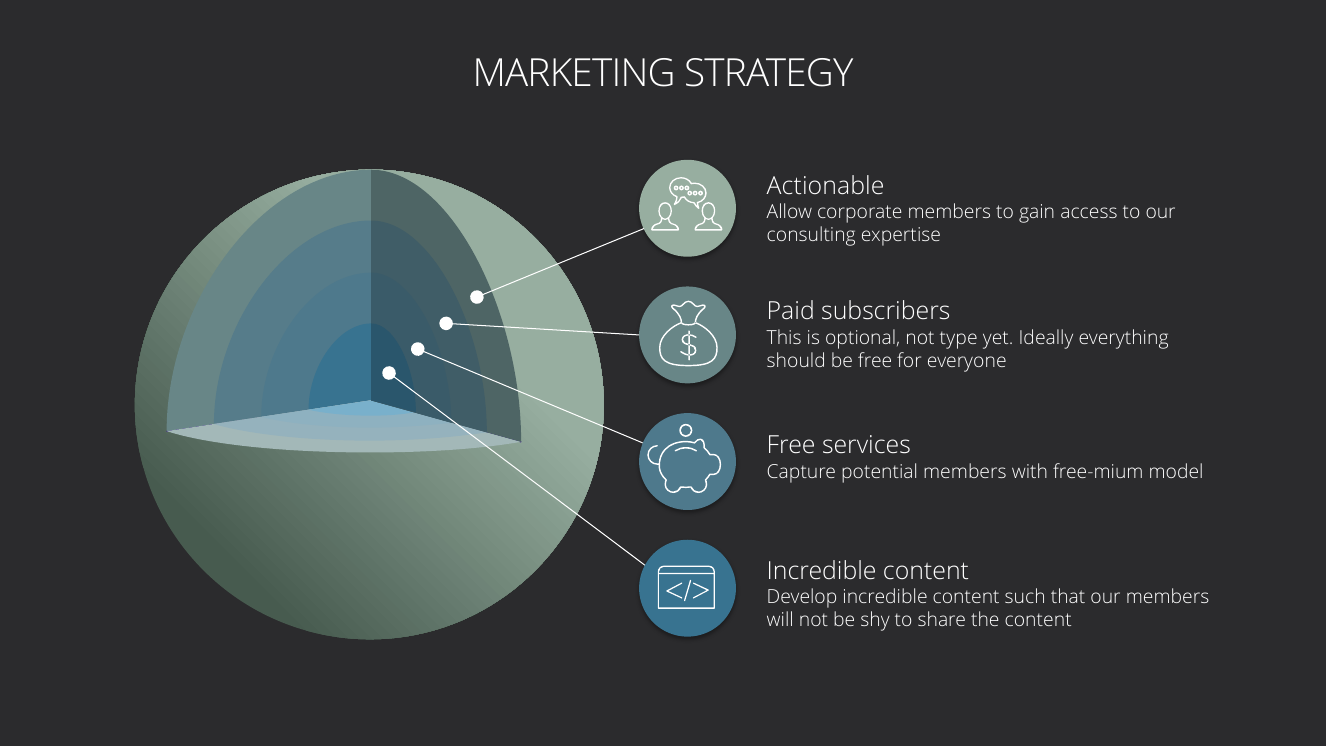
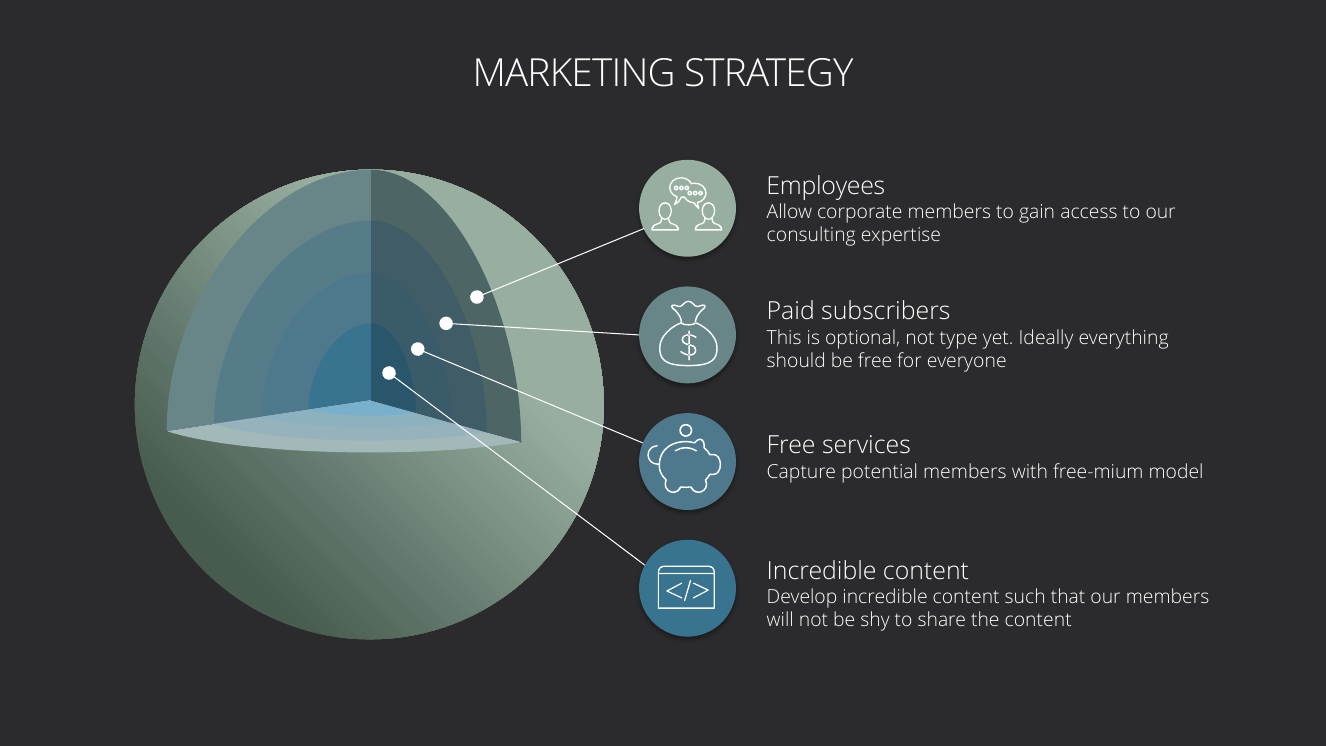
Actionable: Actionable -> Employees
